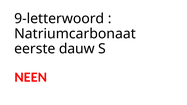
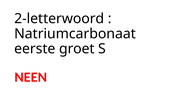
9-letterwoord: 9-letterwoord -> 2-letterwoord
dauw: dauw -> groet
